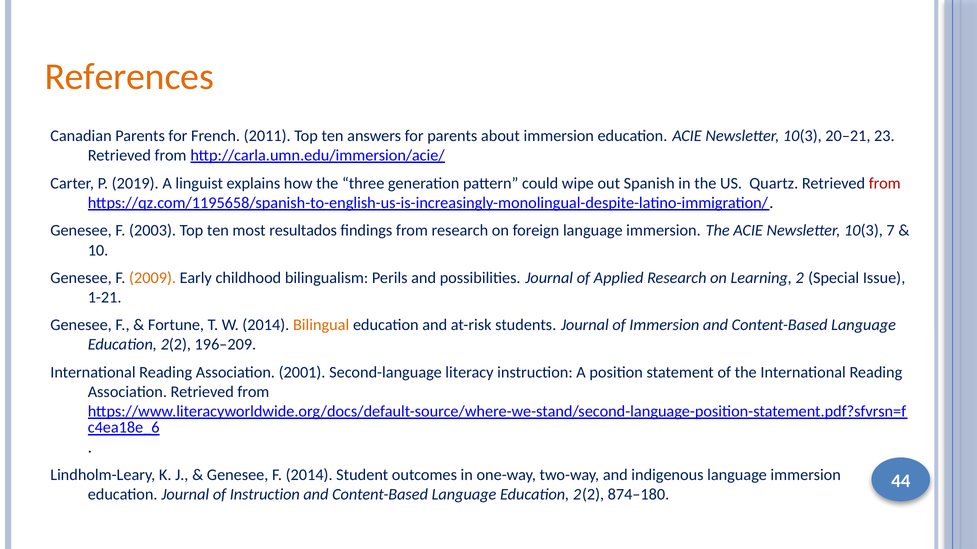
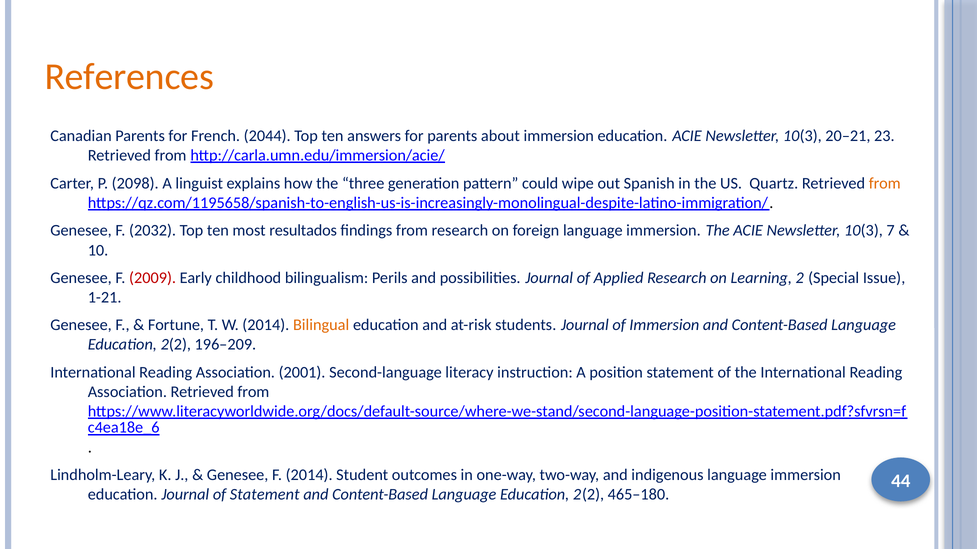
2011: 2011 -> 2044
2019: 2019 -> 2098
from at (885, 183) colour: red -> orange
2003: 2003 -> 2032
2009 colour: orange -> red
of Instruction: Instruction -> Statement
874–180: 874–180 -> 465–180
